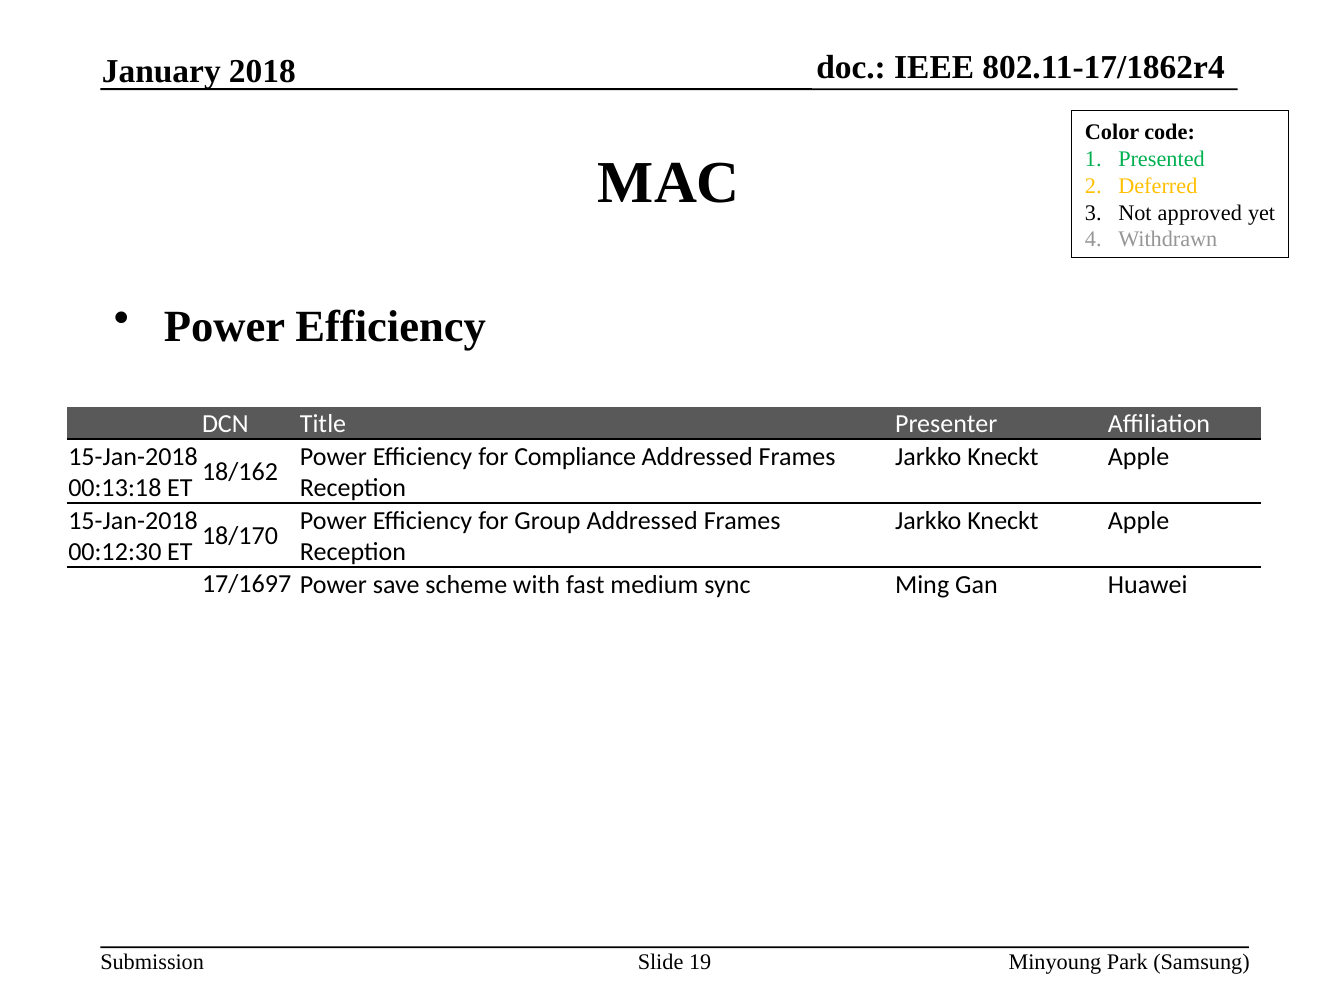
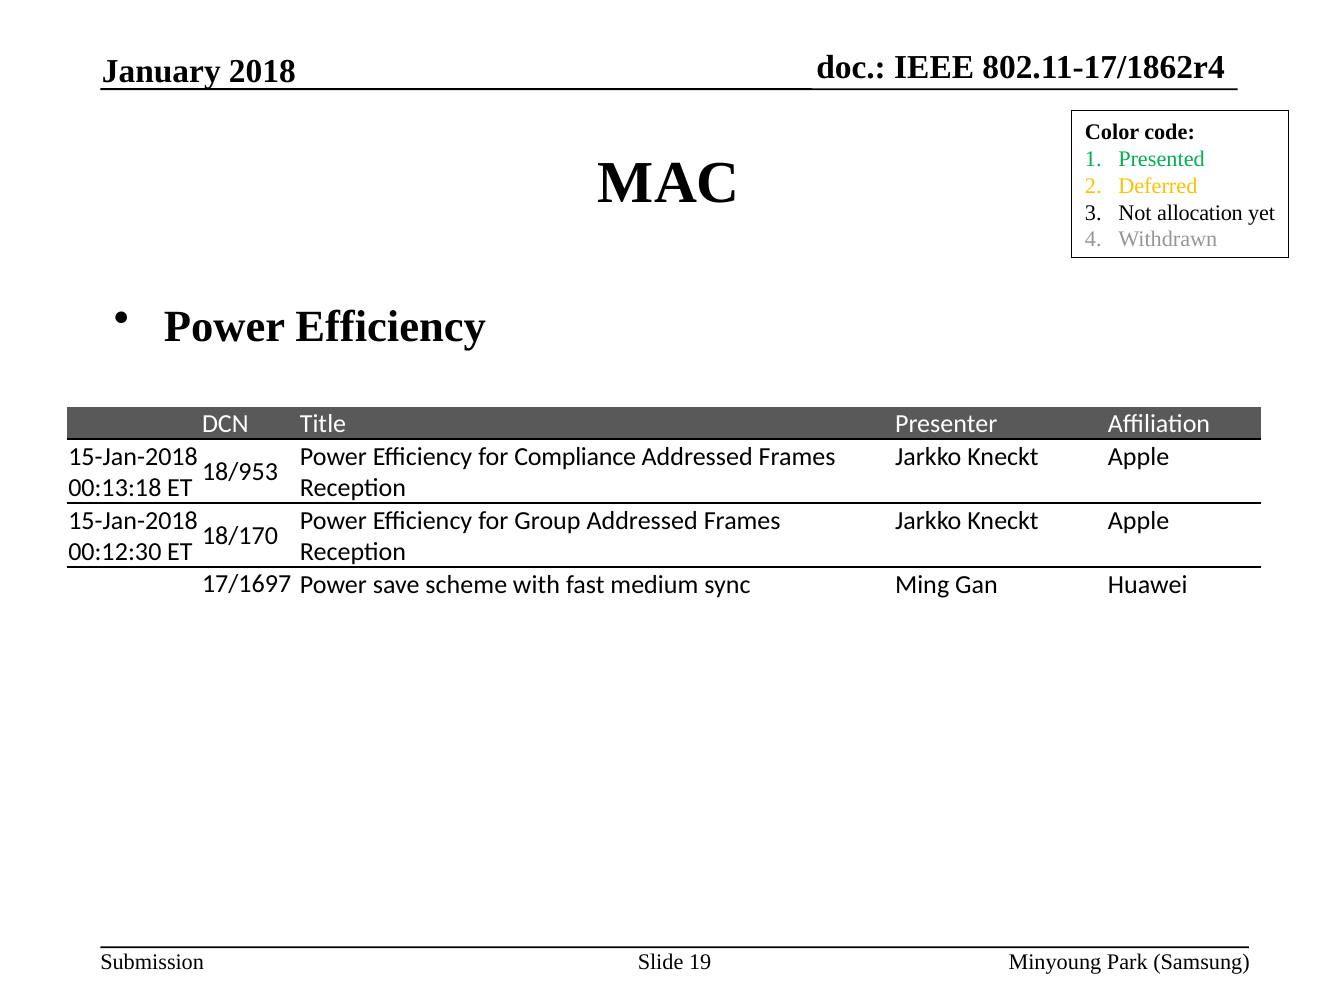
approved: approved -> allocation
18/162: 18/162 -> 18/953
